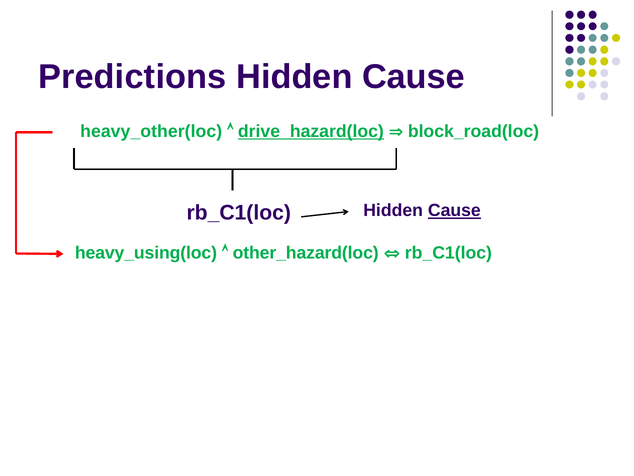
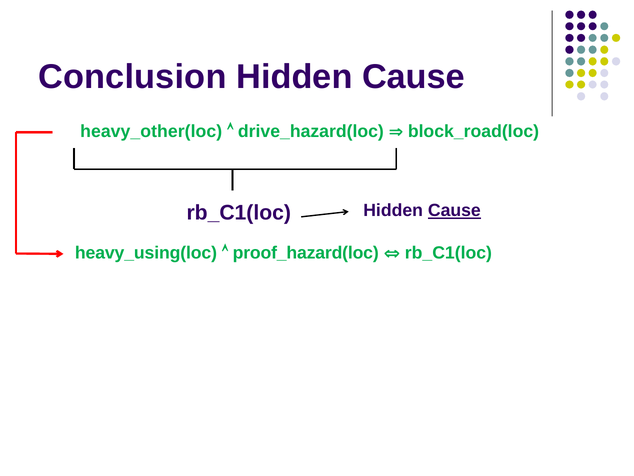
Predictions: Predictions -> Conclusion
drive_hazard(loc underline: present -> none
other_hazard(loc: other_hazard(loc -> proof_hazard(loc
